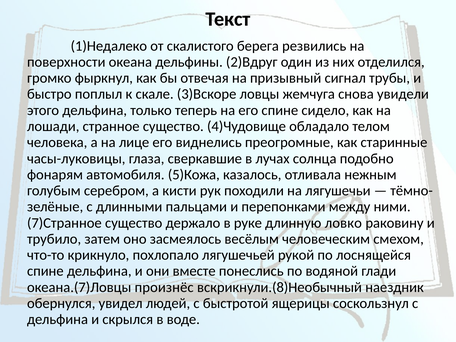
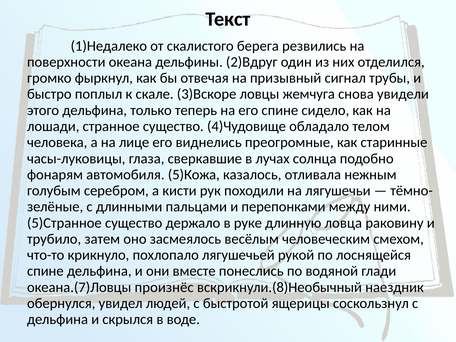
7)Странное: 7)Странное -> 5)Странное
ловко: ловко -> ловца
